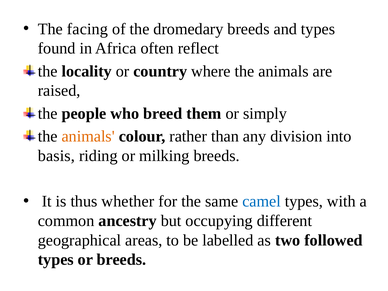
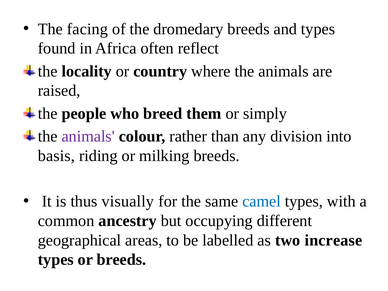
animals at (88, 136) colour: orange -> purple
whether: whether -> visually
followed: followed -> increase
